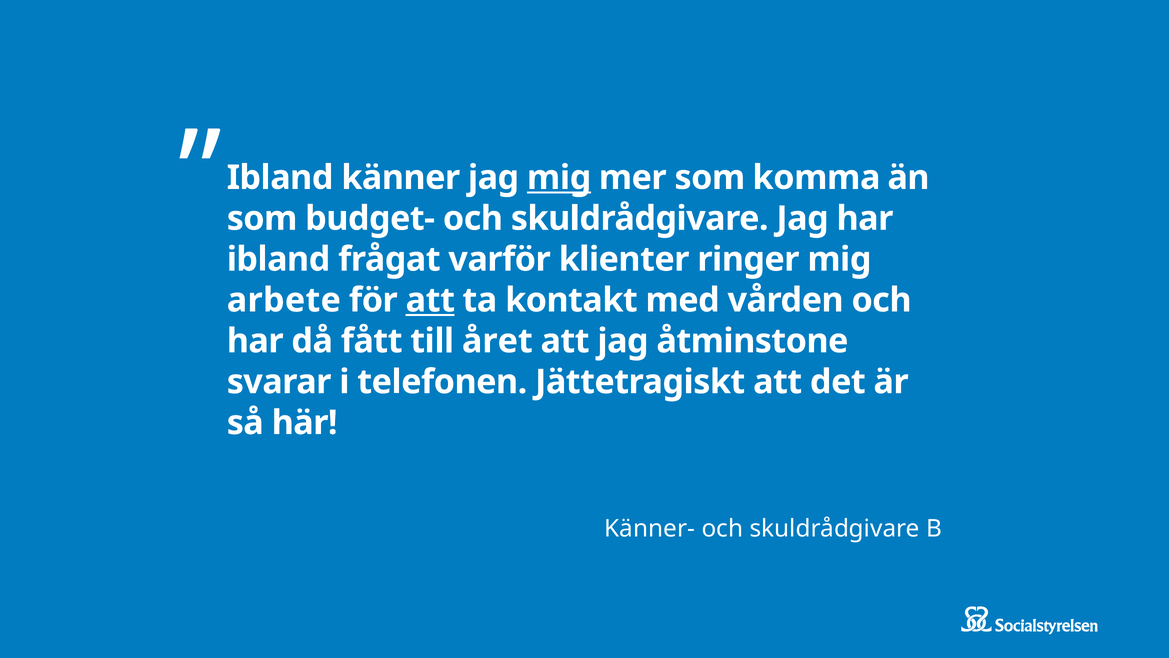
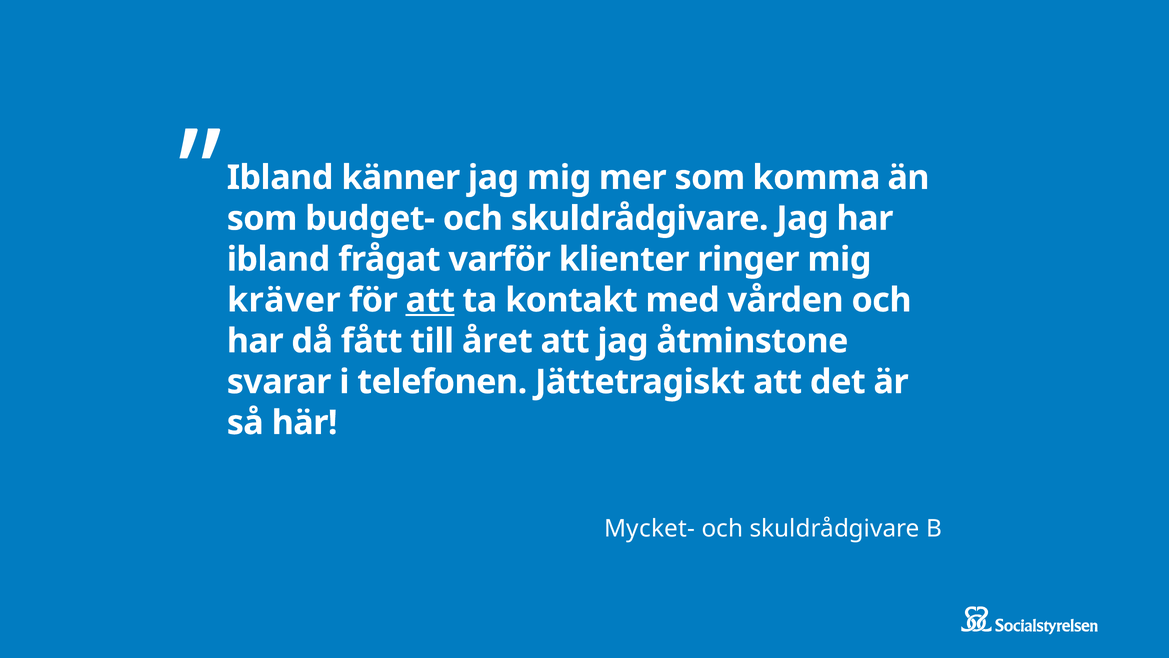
mig at (559, 178) underline: present -> none
arbete: arbete -> kräver
Känner-: Känner- -> Mycket-
